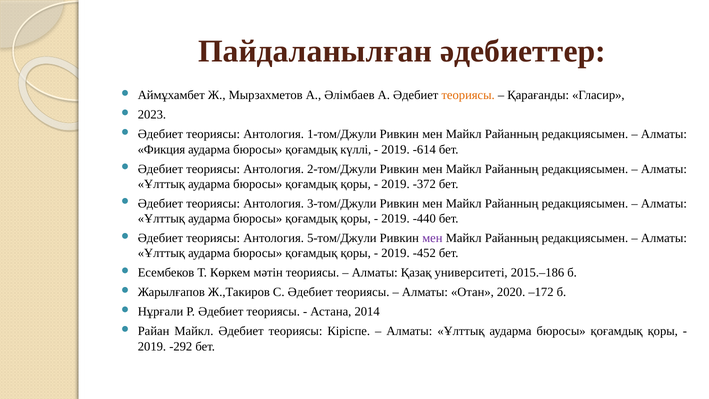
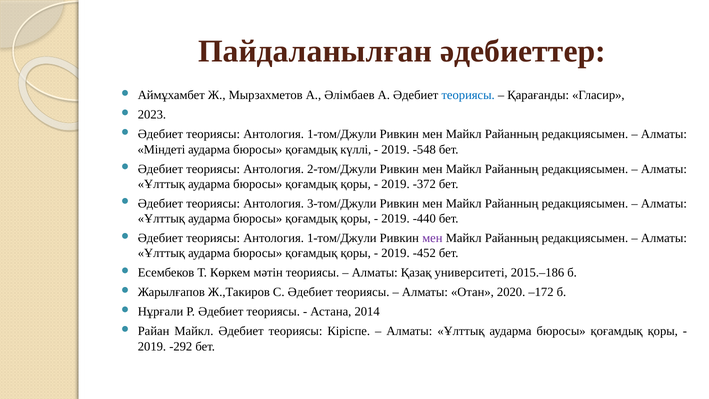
теориясы at (468, 95) colour: orange -> blue
Фикция: Фикция -> Міндеті
-614: -614 -> -548
5-том/Джули at (342, 238): 5-том/Джули -> 1-том/Джули
